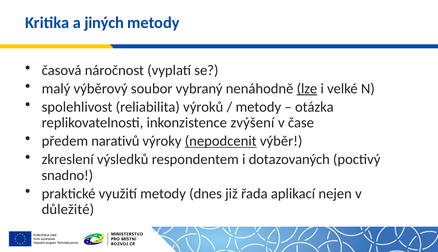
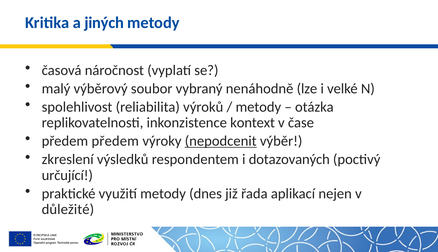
lze underline: present -> none
zvýšení: zvýšení -> kontext
předem narativů: narativů -> předem
snadno: snadno -> určující
